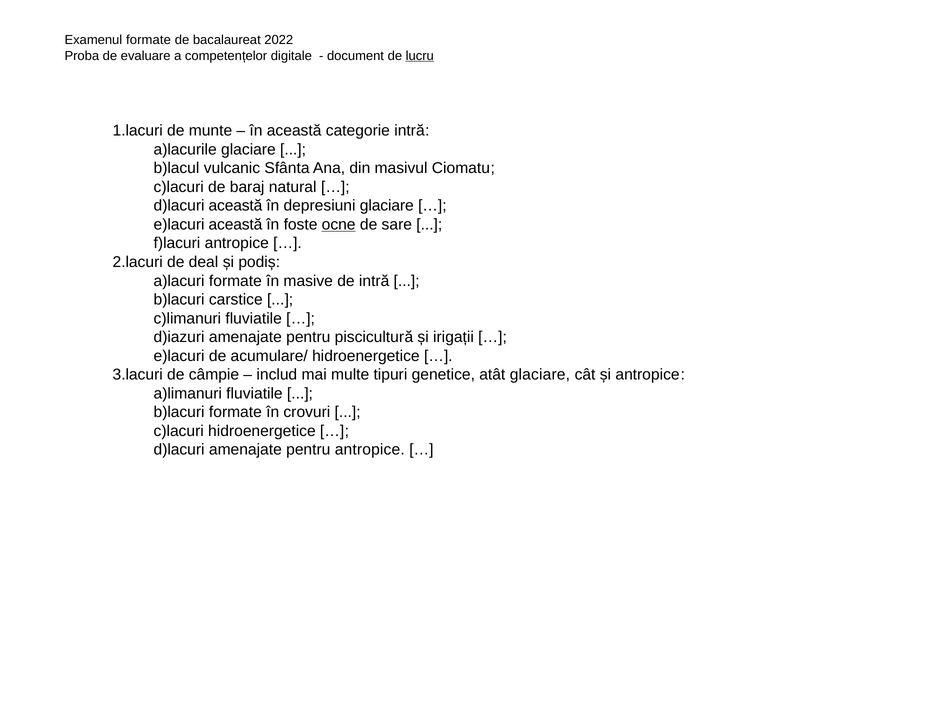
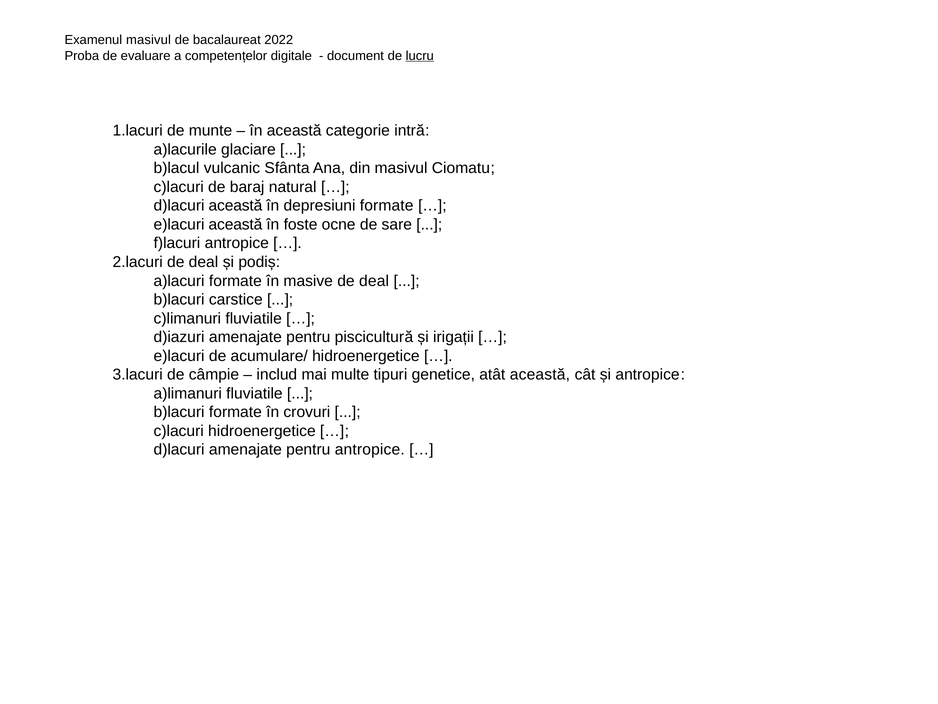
Examenul formate: formate -> masivul
depresiuni glaciare: glaciare -> formate
ocne underline: present -> none
masive de intră: intră -> deal
atât glaciare: glaciare -> această
